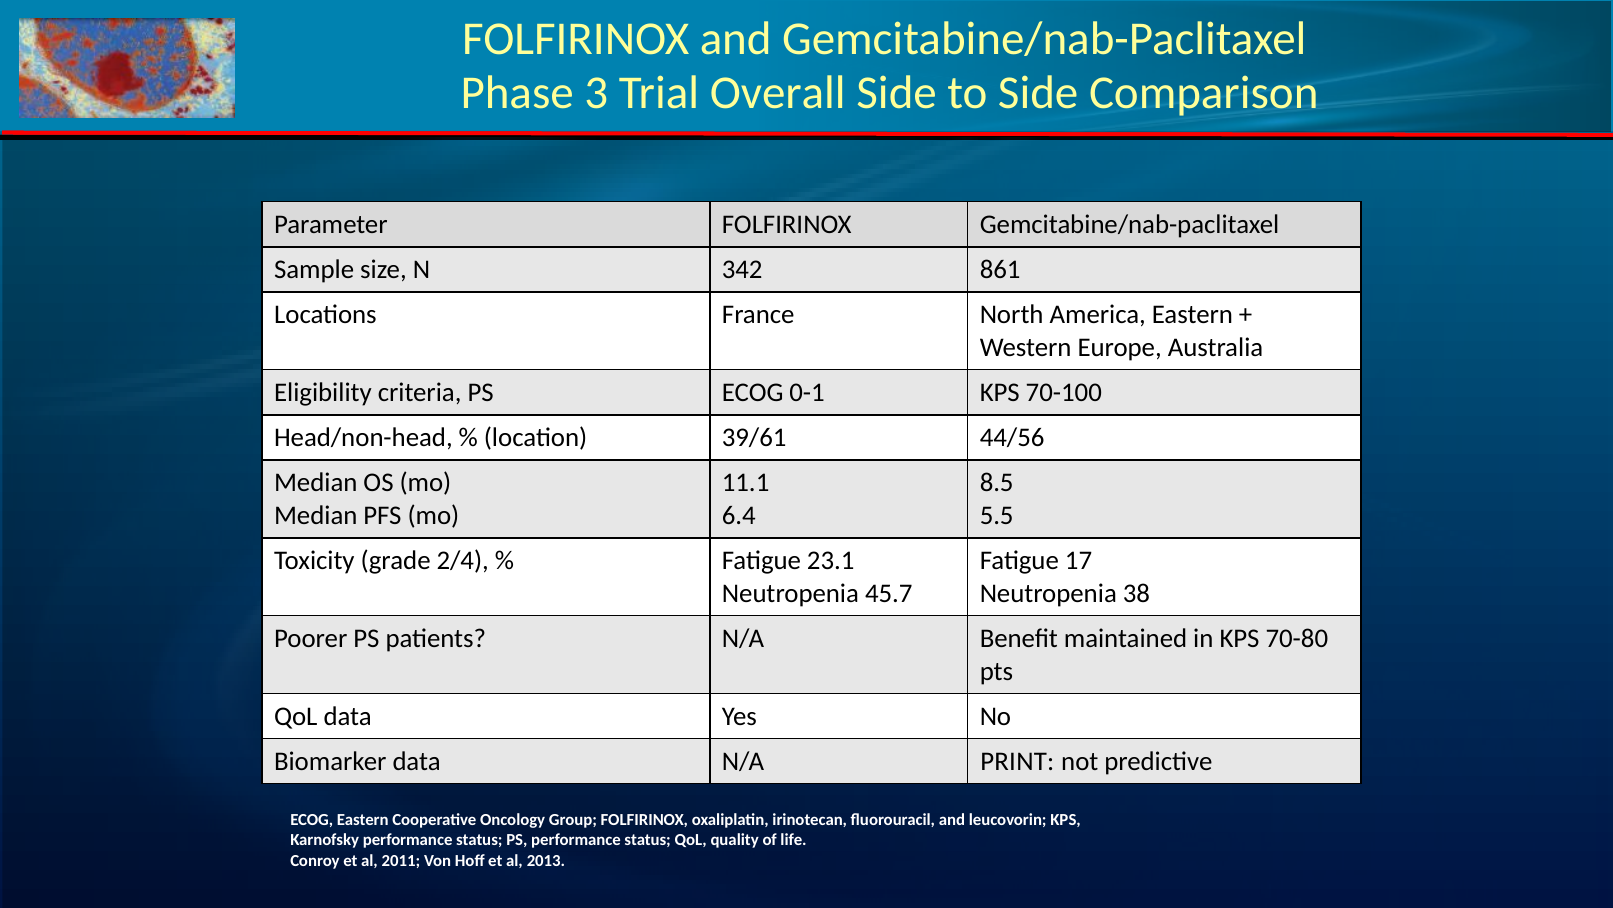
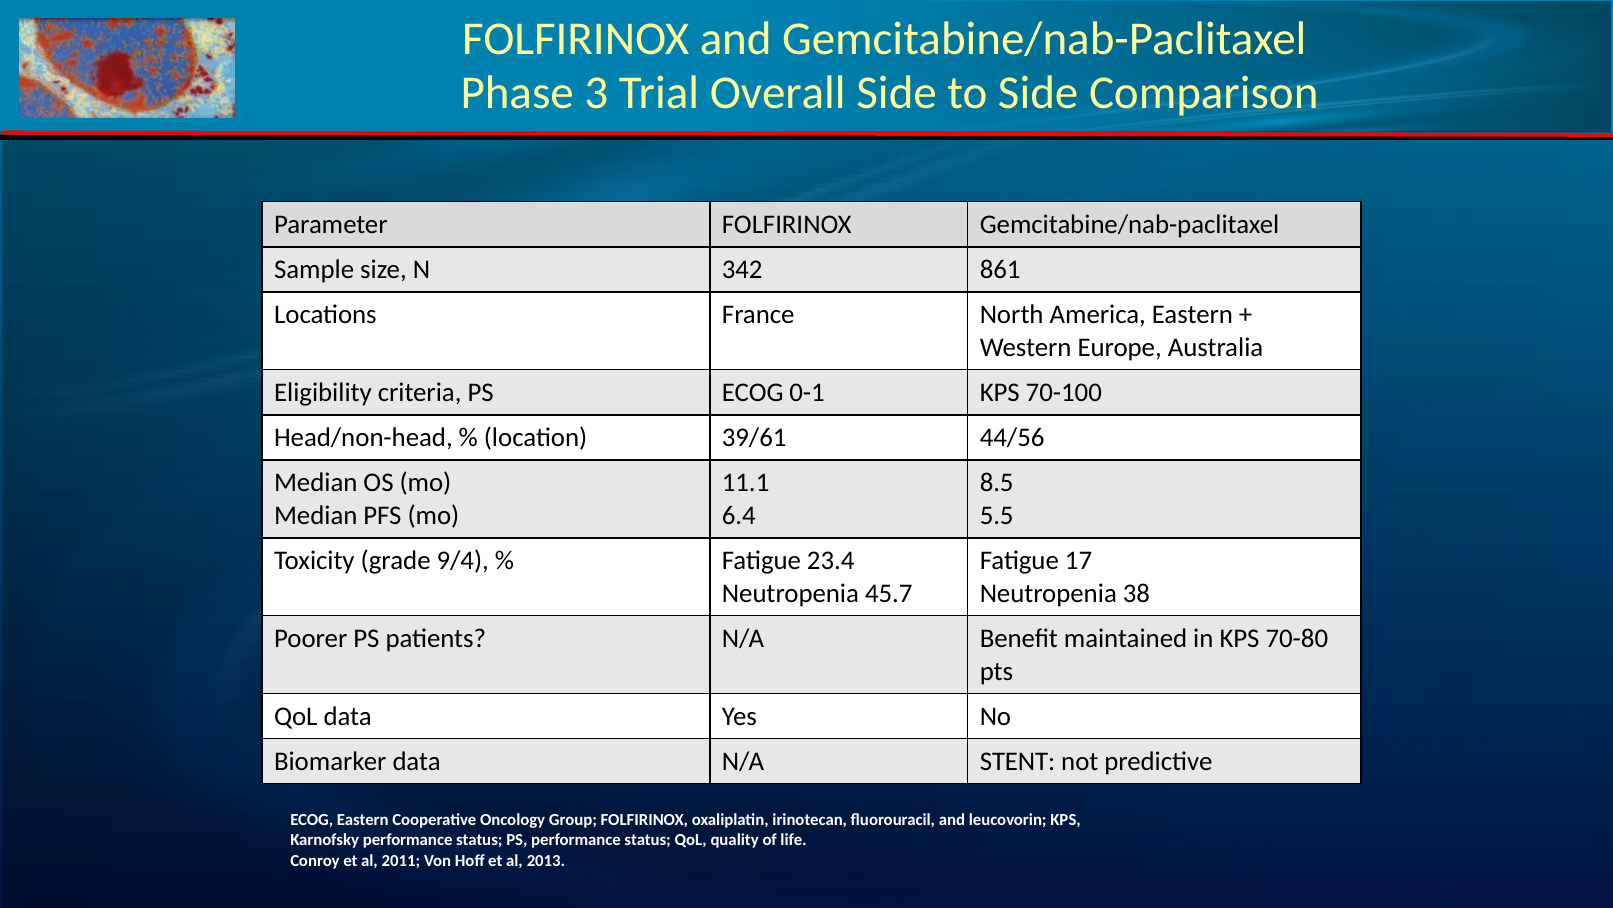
2/4: 2/4 -> 9/4
23.1: 23.1 -> 23.4
PRINT: PRINT -> STENT
